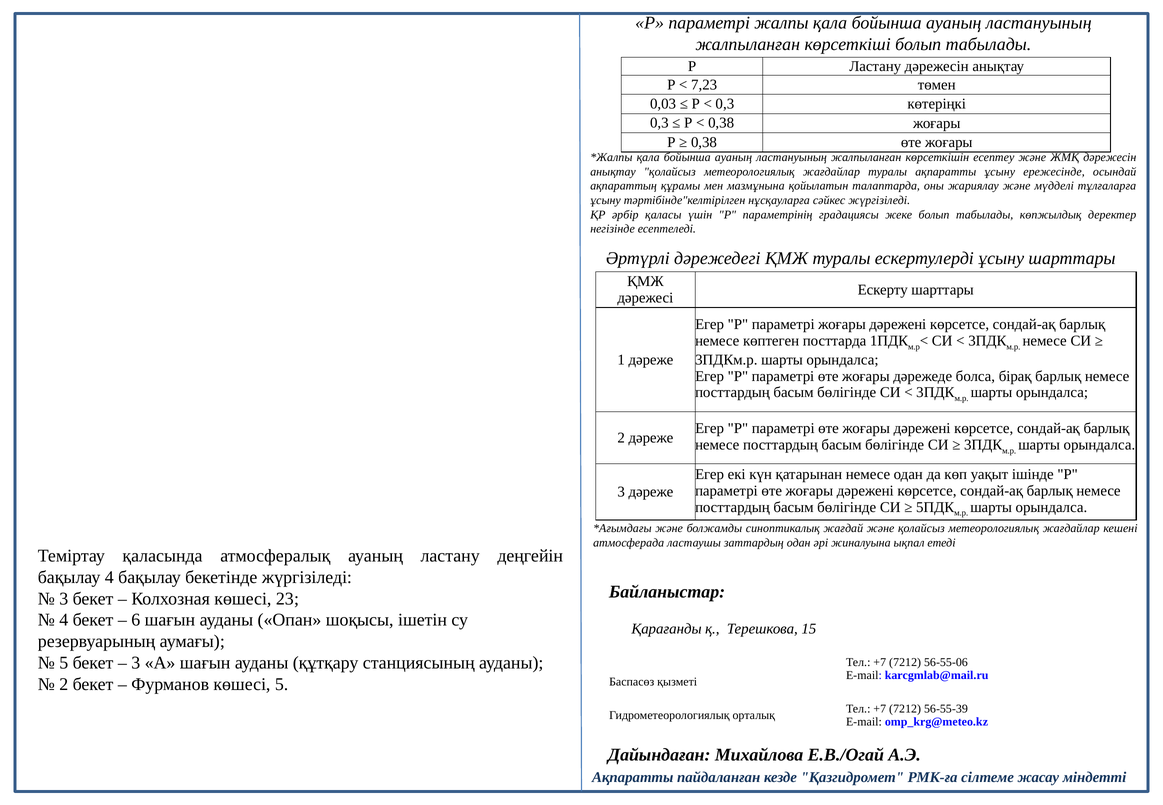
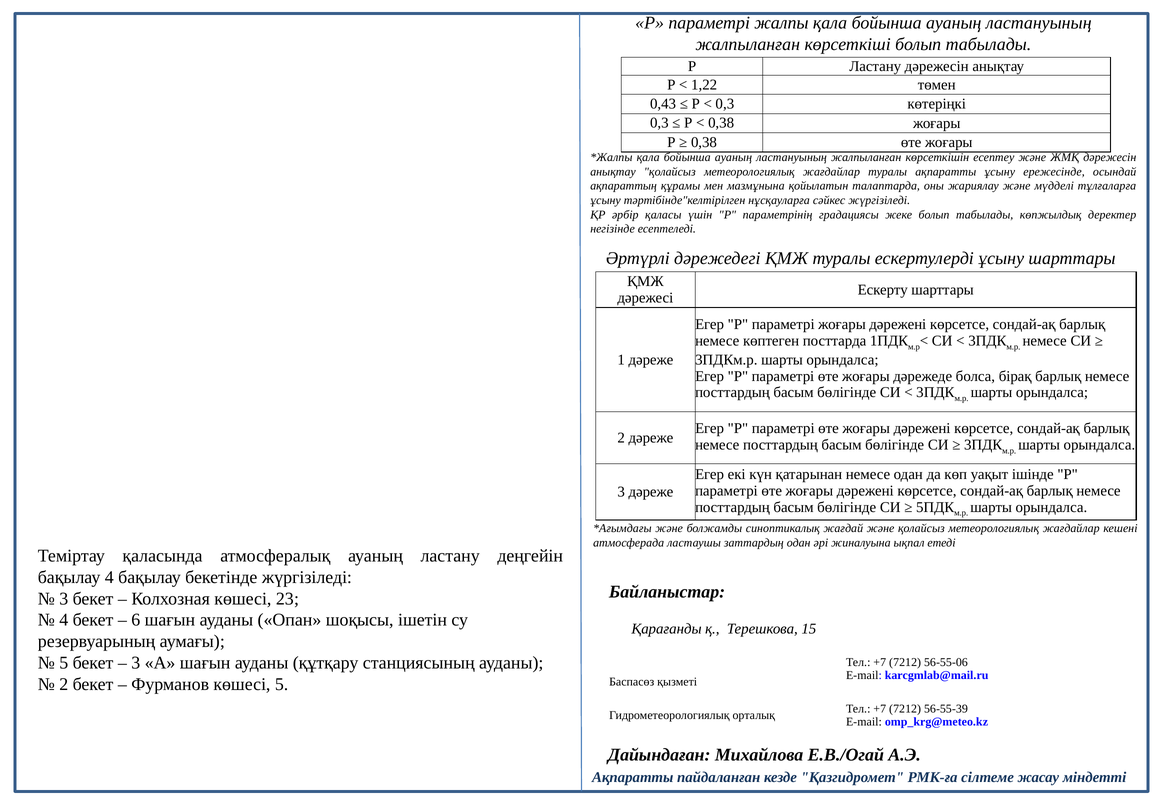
7,23: 7,23 -> 1,22
0,03: 0,03 -> 0,43
